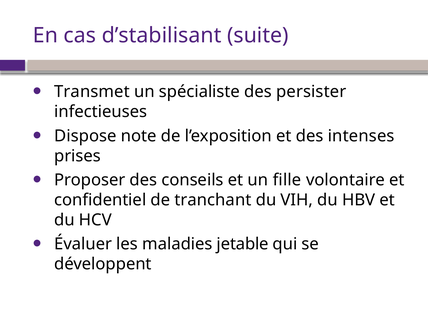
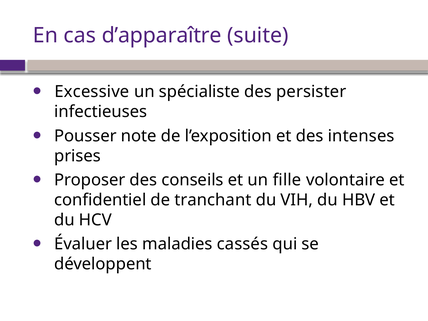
d’stabilisant: d’stabilisant -> d’apparaître
Transmet: Transmet -> Excessive
Dispose: Dispose -> Pousser
jetable: jetable -> cassés
